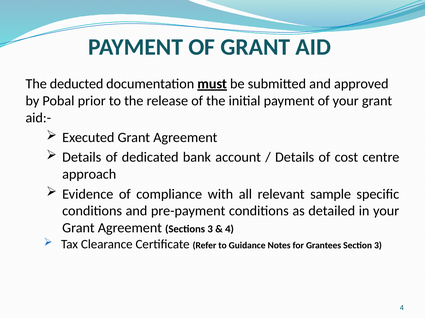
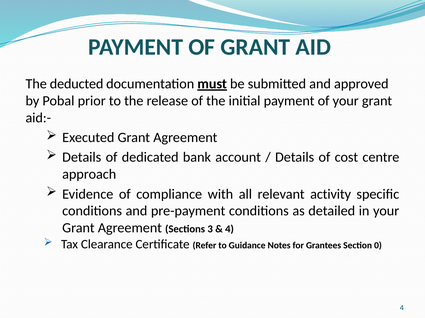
sample: sample -> activity
Section 3: 3 -> 0
